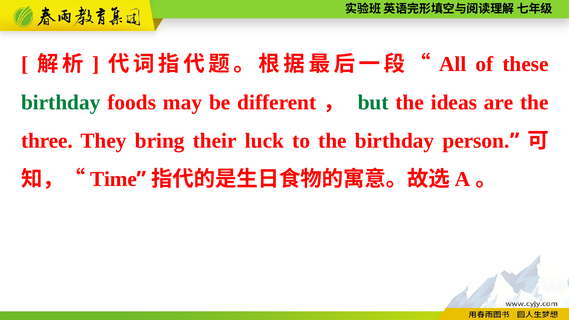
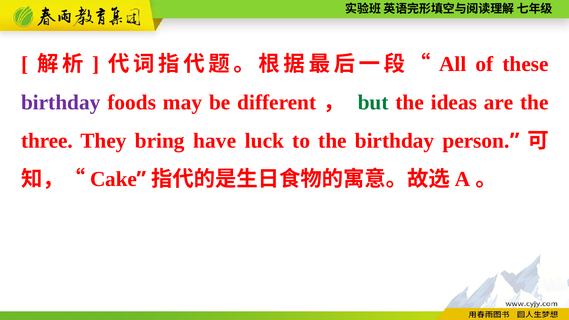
birthday at (61, 102) colour: green -> purple
their: their -> have
Time: Time -> Cake
